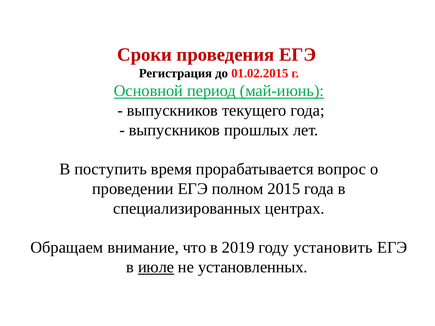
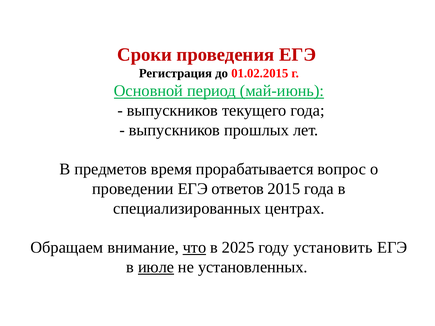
поступить: поступить -> предметов
полном: полном -> ответов
что underline: none -> present
2019: 2019 -> 2025
